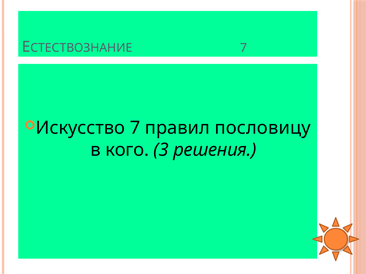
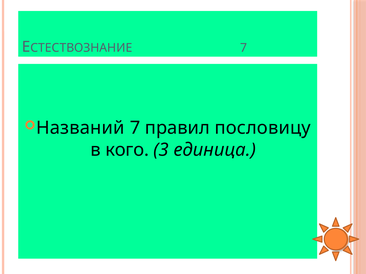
Искусство: Искусство -> Названий
решения: решения -> единица
